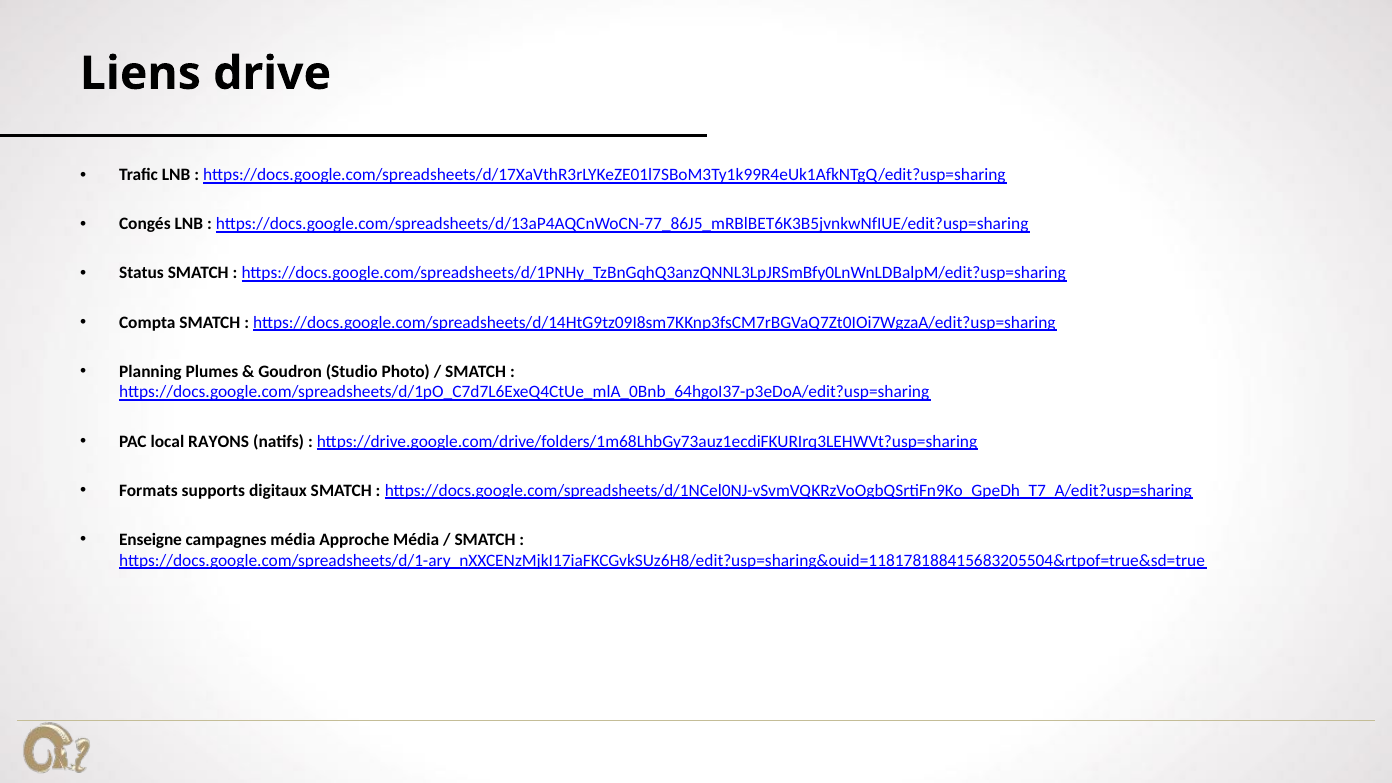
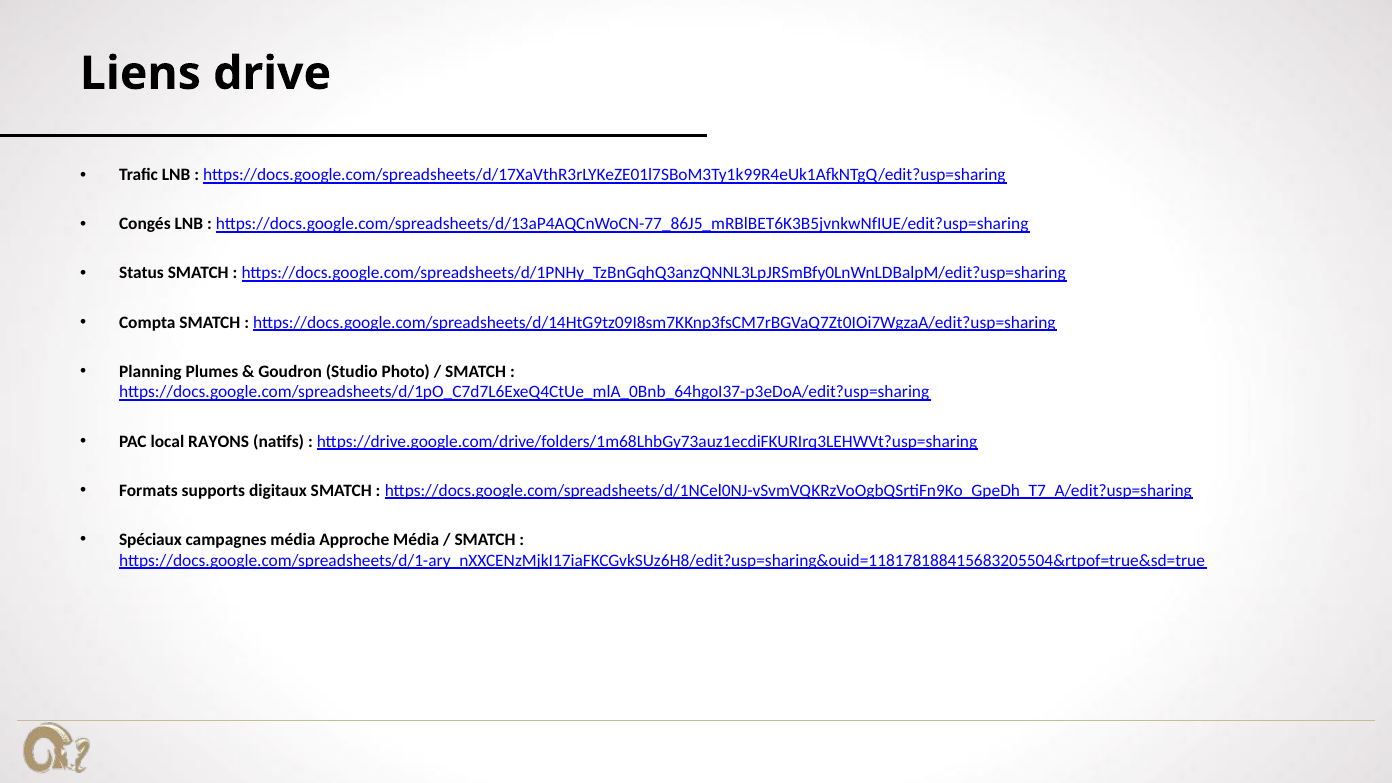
Enseigne: Enseigne -> Spéciaux
